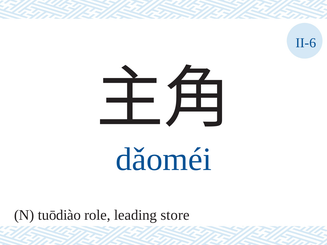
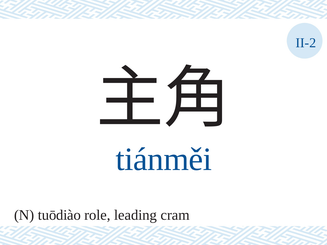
II-6: II-6 -> II-2
dǎoméi: dǎoméi -> tiánměi
store: store -> cram
